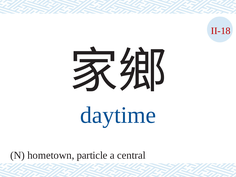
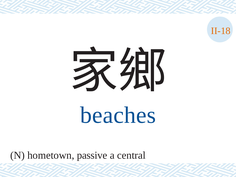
II-18 colour: red -> orange
daytime: daytime -> beaches
particle: particle -> passive
